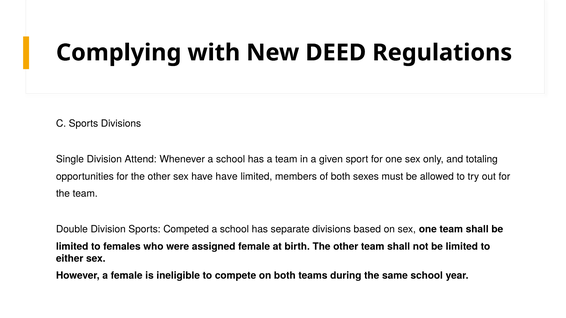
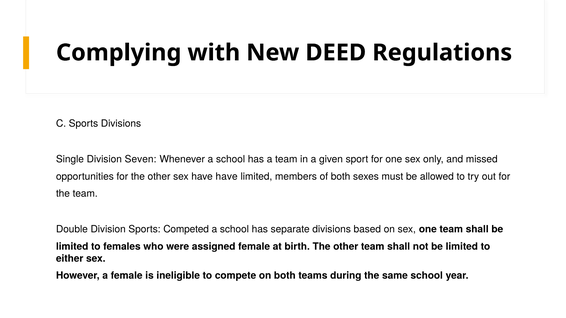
Attend: Attend -> Seven
totaling: totaling -> missed
